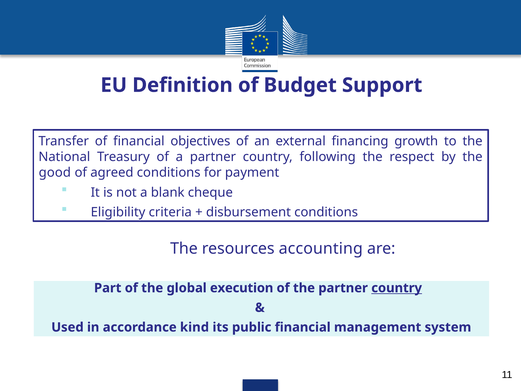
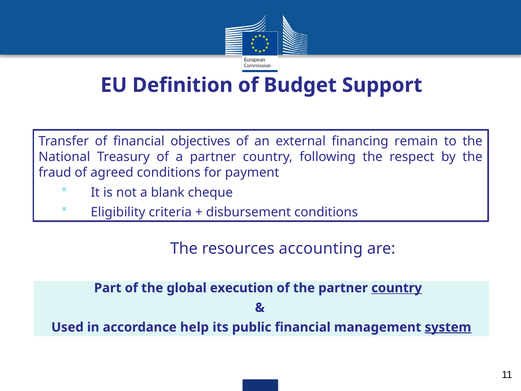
growth: growth -> remain
good: good -> fraud
kind: kind -> help
system underline: none -> present
